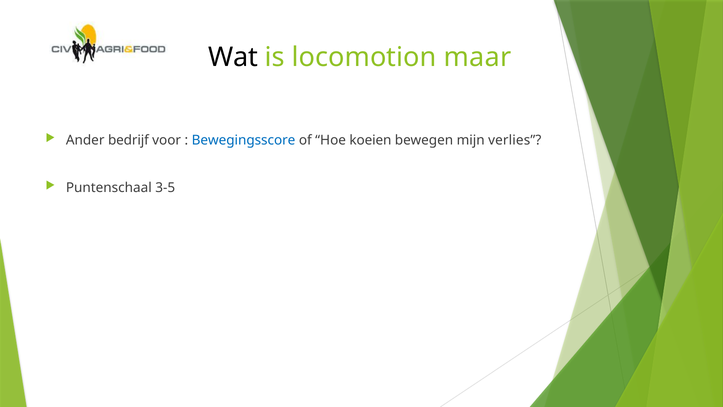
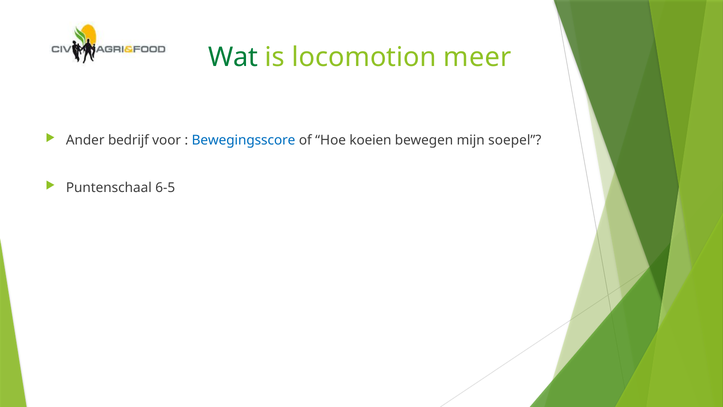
Wat colour: black -> green
maar: maar -> meer
verlies: verlies -> soepel
3-5: 3-5 -> 6-5
